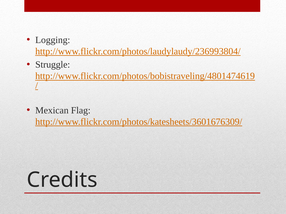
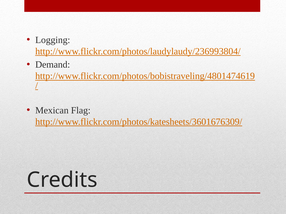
Struggle: Struggle -> Demand
